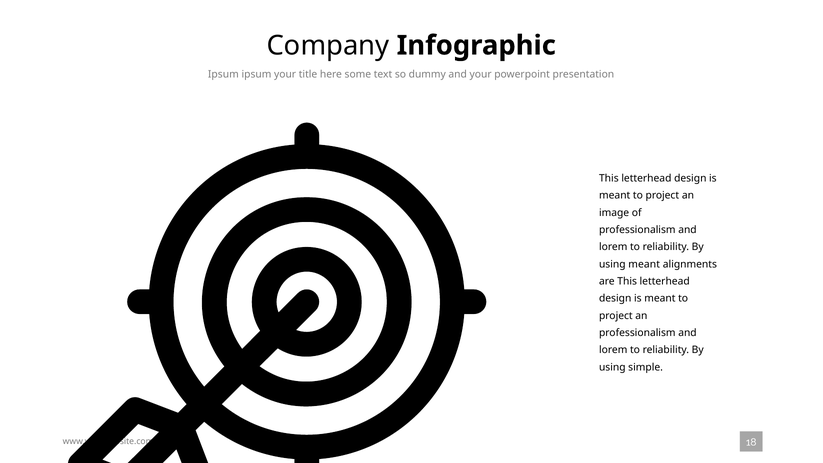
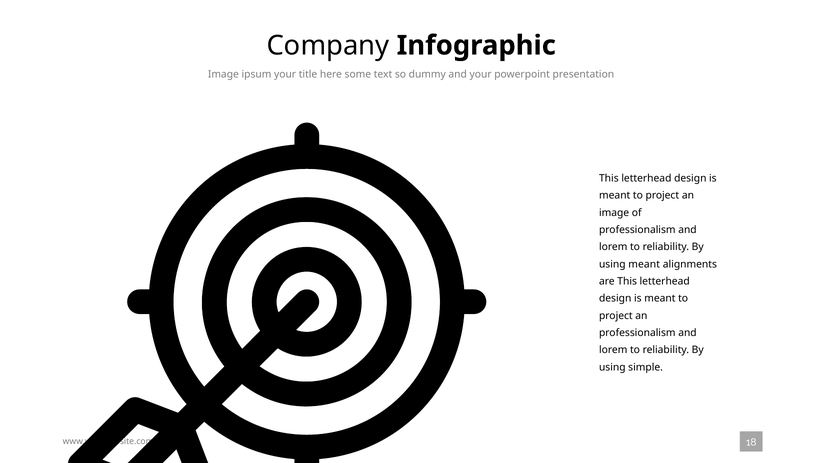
Ipsum at (223, 75): Ipsum -> Image
